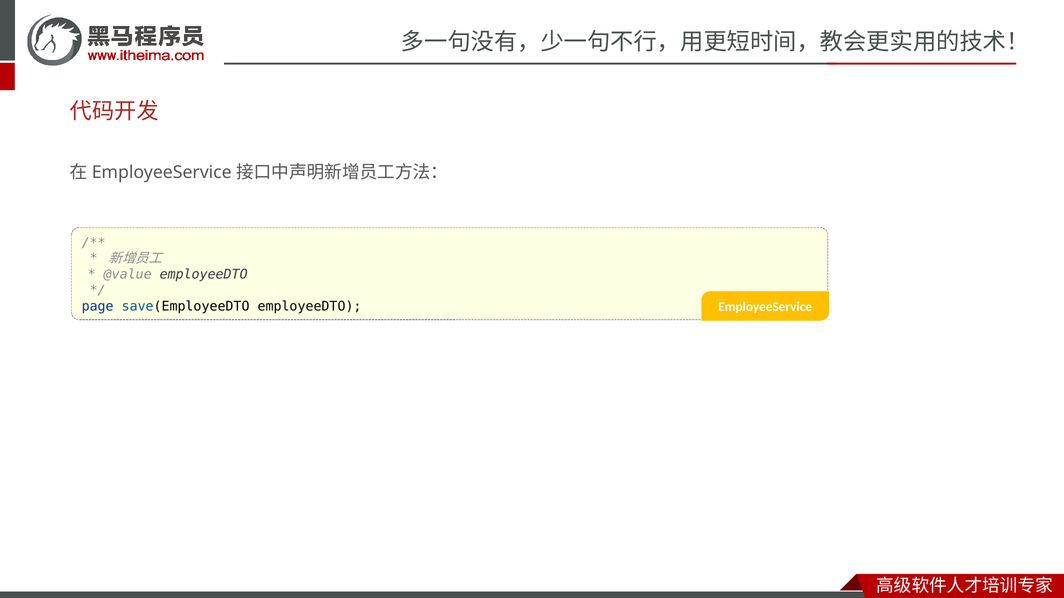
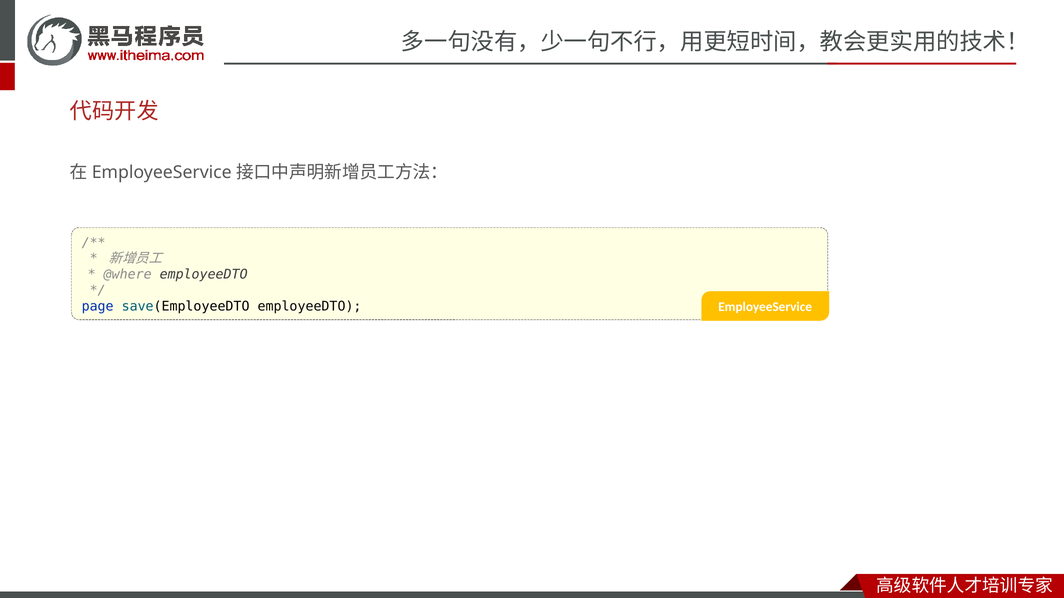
@value: @value -> @where
